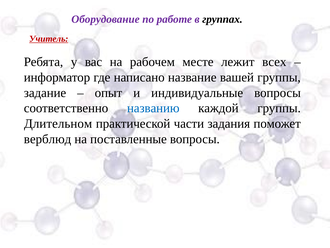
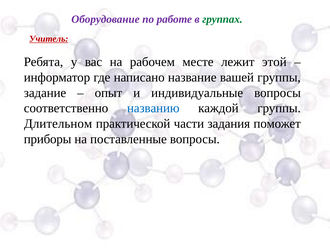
группах colour: black -> green
всех: всех -> этой
верблюд: верблюд -> приборы
